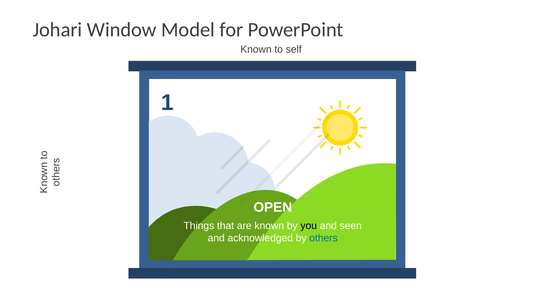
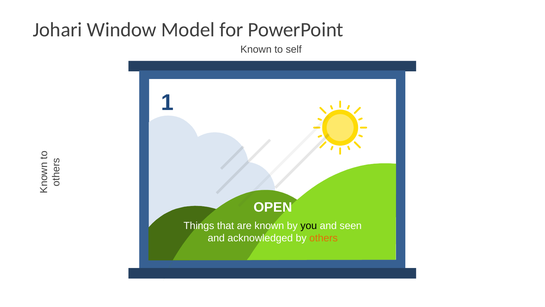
others colour: blue -> orange
